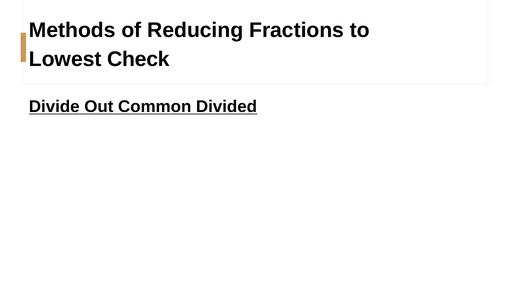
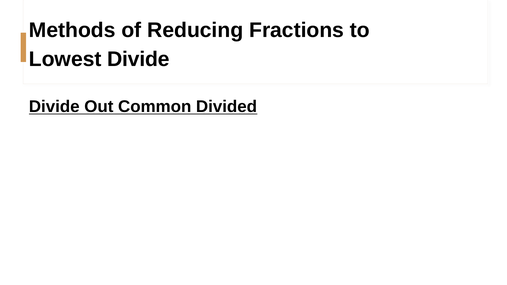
Lowest Check: Check -> Divide
